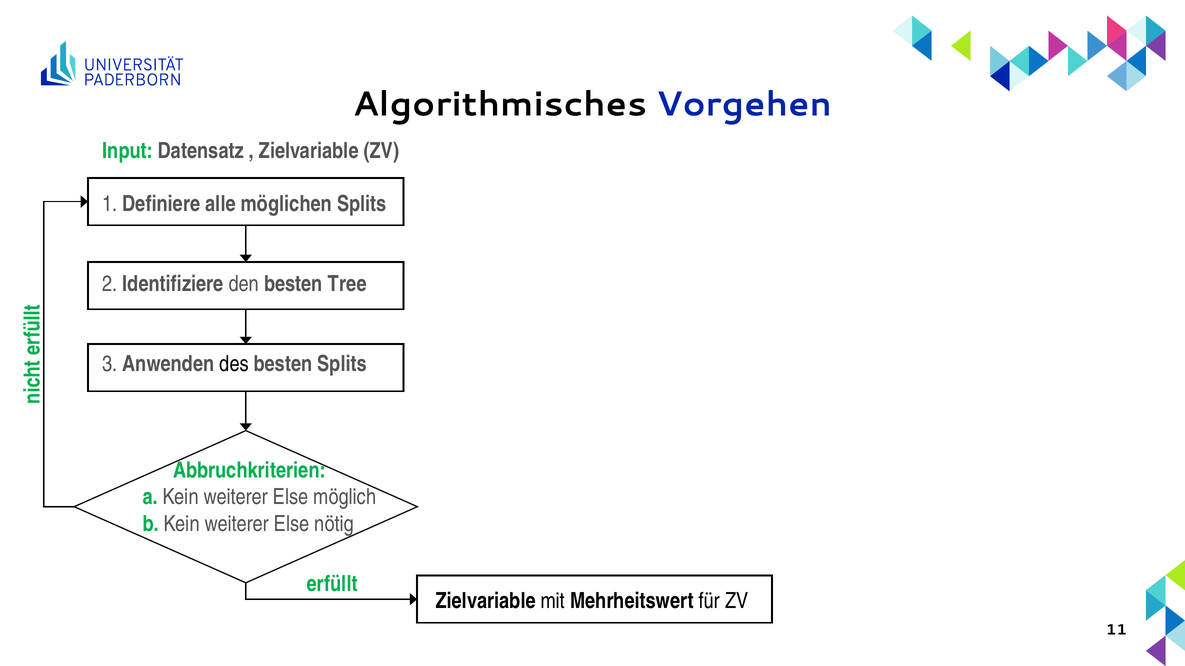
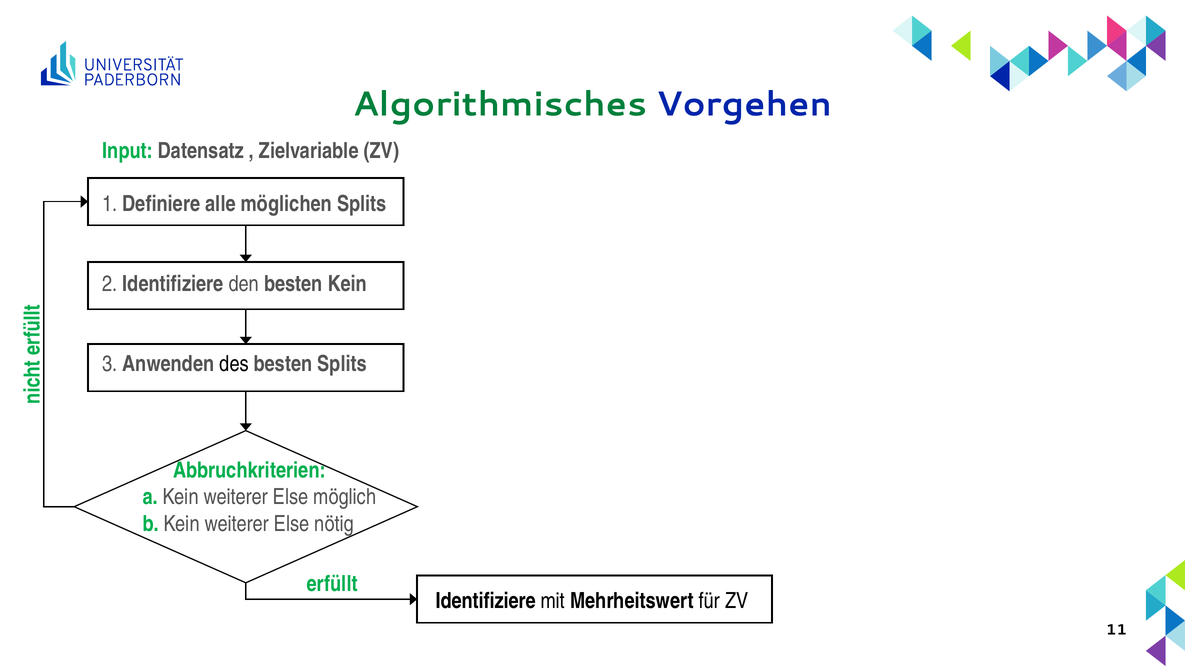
Algorithmisches colour: black -> green
besten Tree: Tree -> Kein
Zielvariable at (486, 601): Zielvariable -> Identifiziere
